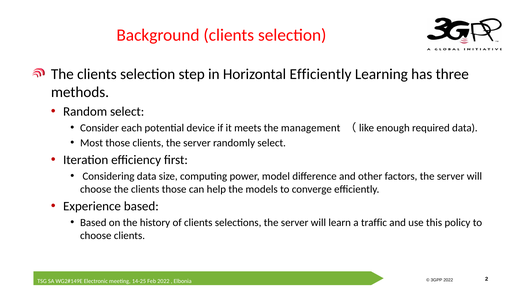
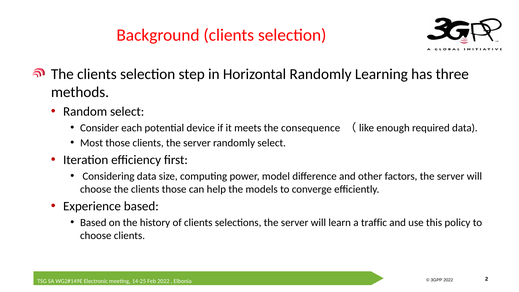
Horizontal Efficiently: Efficiently -> Randomly
management: management -> consequence
